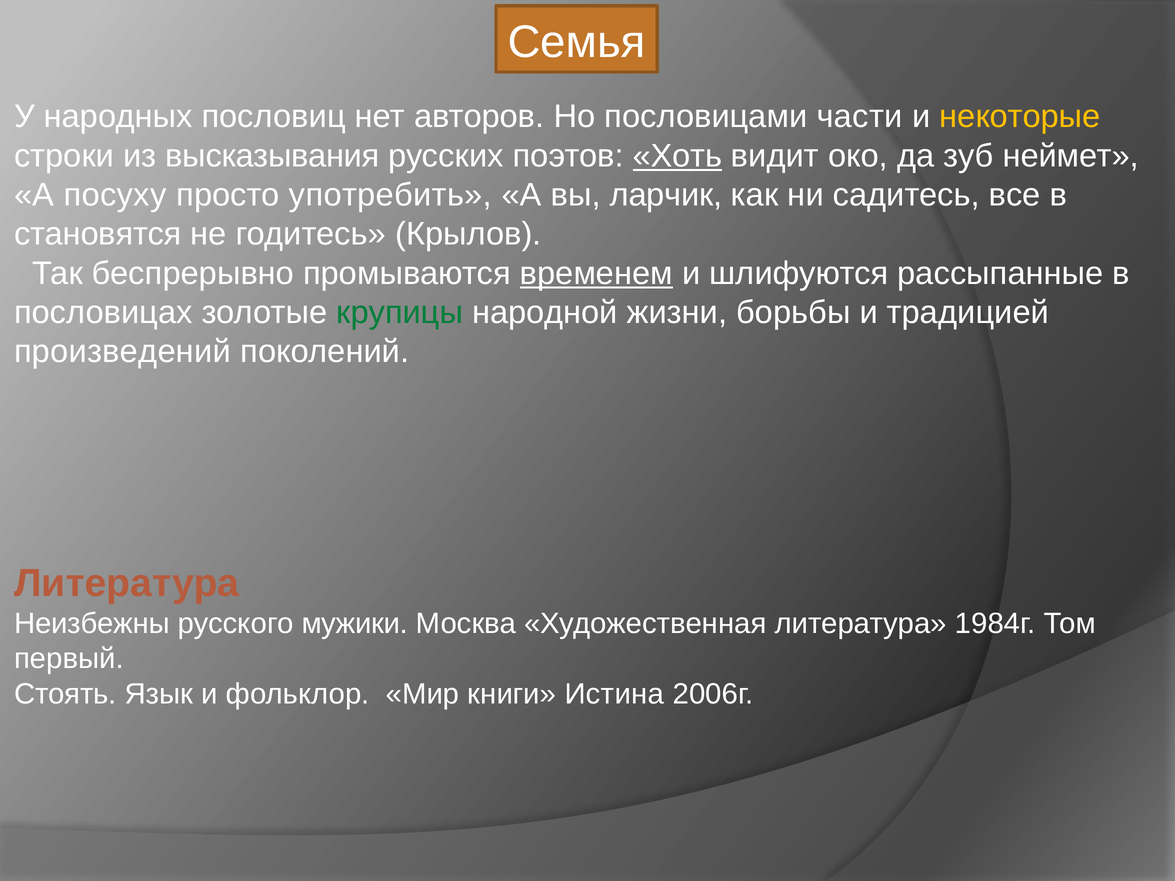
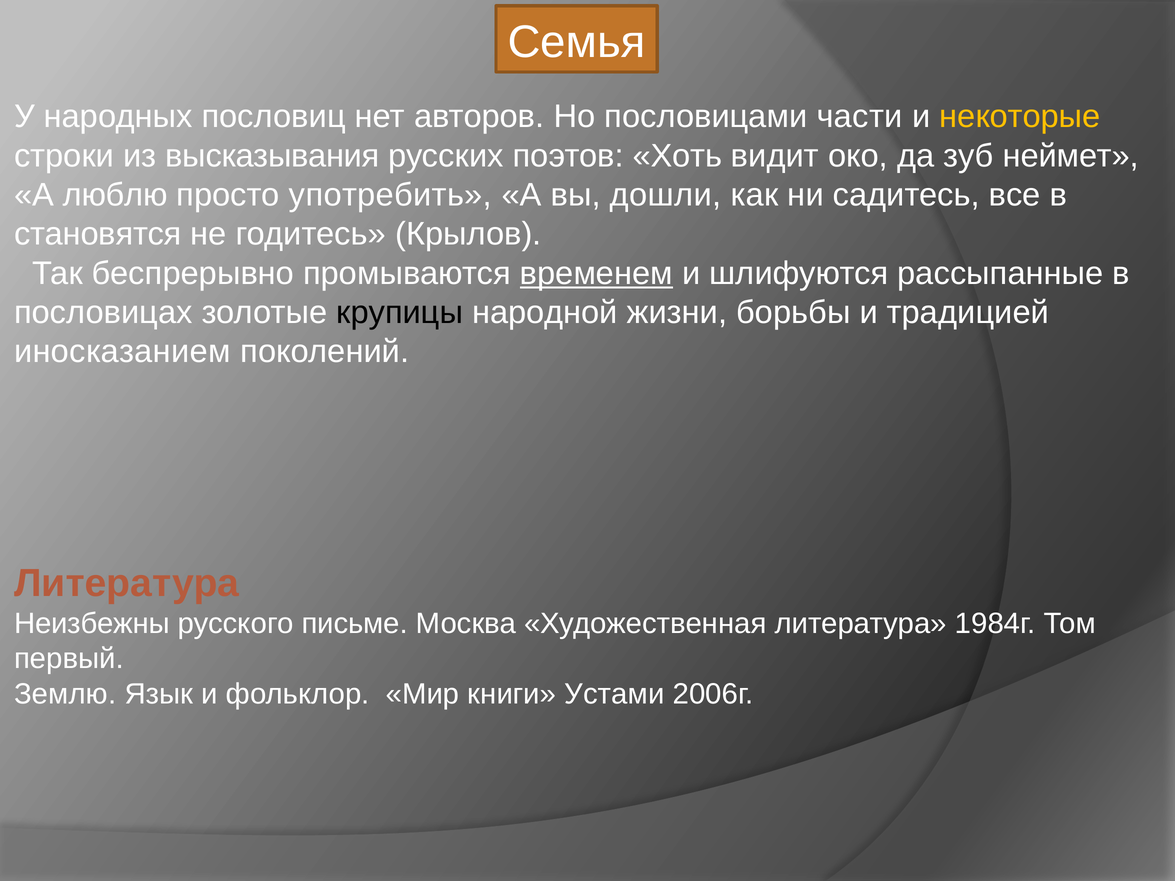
Хоть underline: present -> none
посуху: посуху -> люблю
ларчик: ларчик -> дошли
крупицы colour: green -> black
произведений: произведений -> иносказанием
мужики: мужики -> письме
Стоять: Стоять -> Землю
Истина: Истина -> Устами
